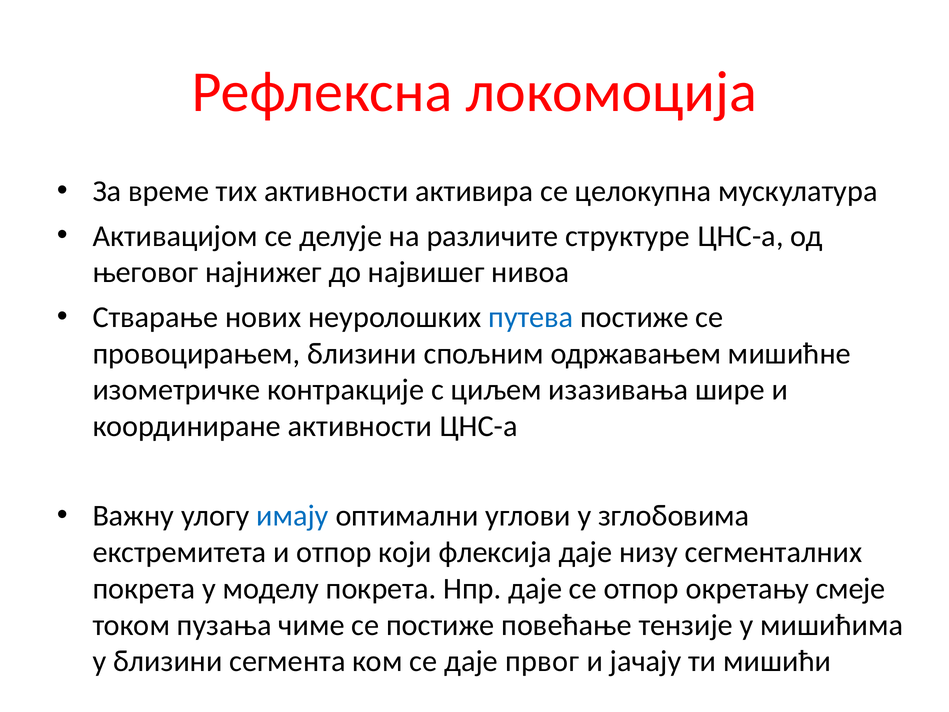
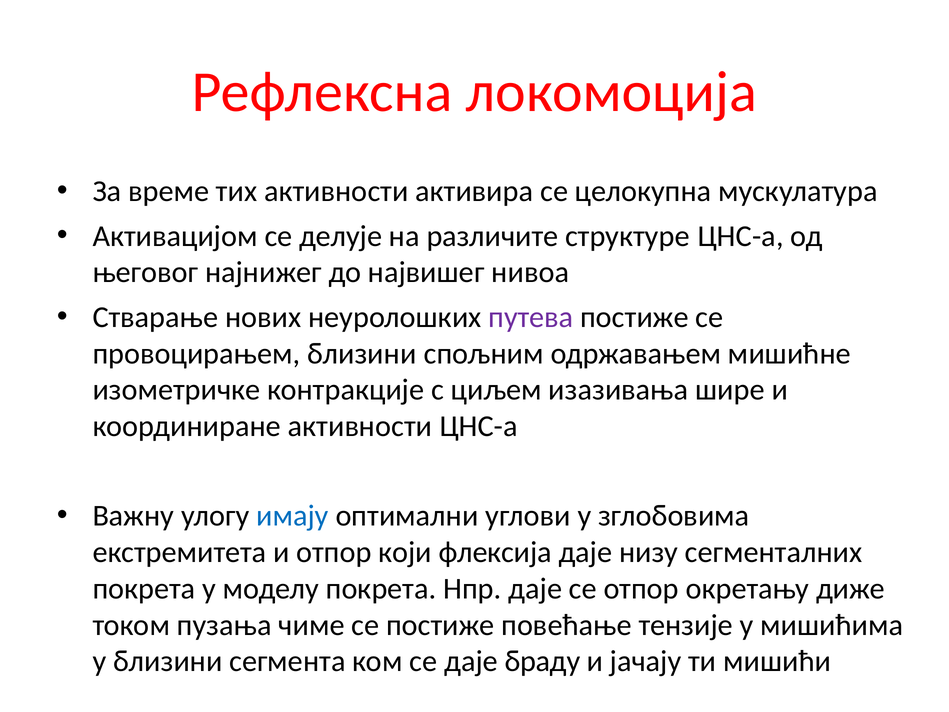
путева colour: blue -> purple
смеје: смеје -> диже
првог: првог -> браду
